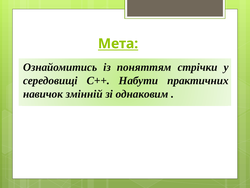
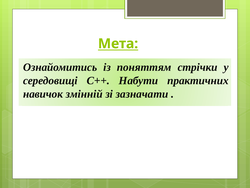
однаковим: однаковим -> зазначати
